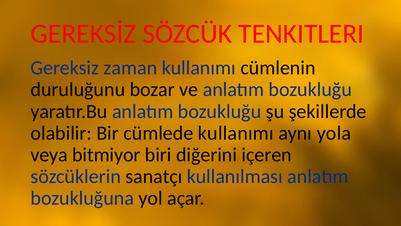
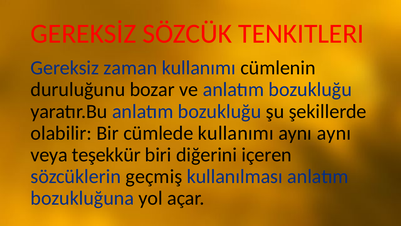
aynı yola: yola -> aynı
bitmiyor: bitmiyor -> teşekkür
sanatçı: sanatçı -> geçmiş
